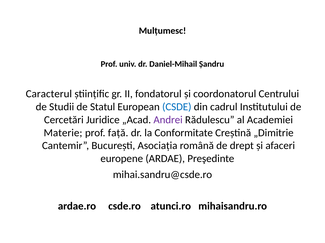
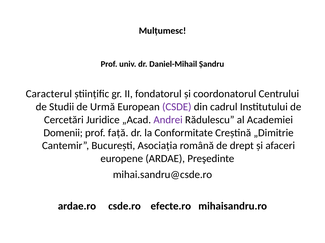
Statul: Statul -> Urmă
CSDE colour: blue -> purple
Materie: Materie -> Domenii
atunci.ro: atunci.ro -> efecte.ro
